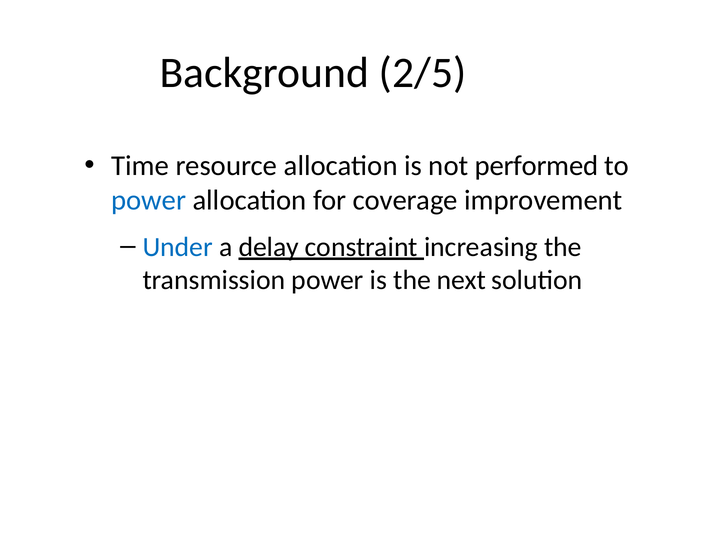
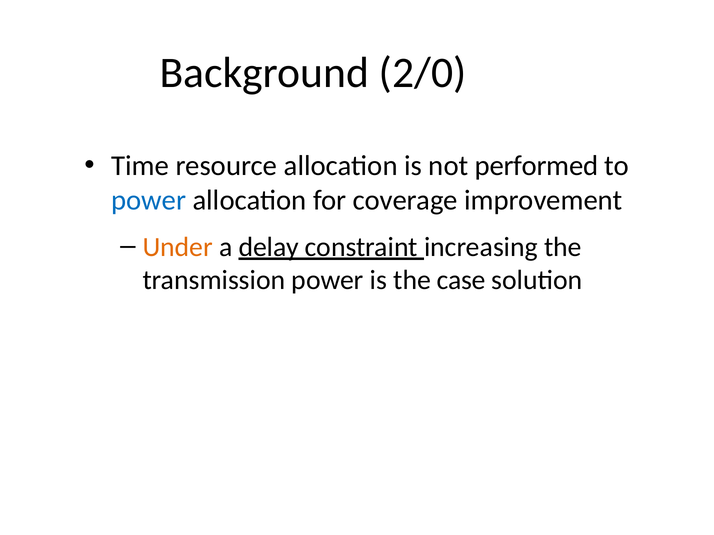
2/5: 2/5 -> 2/0
Under colour: blue -> orange
next: next -> case
